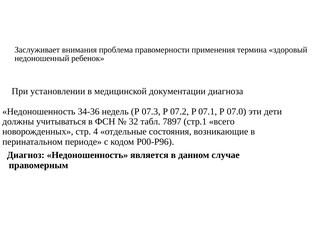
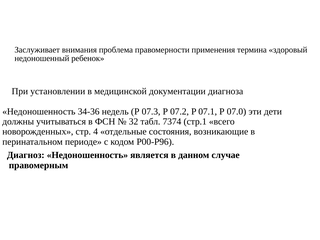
7897: 7897 -> 7374
